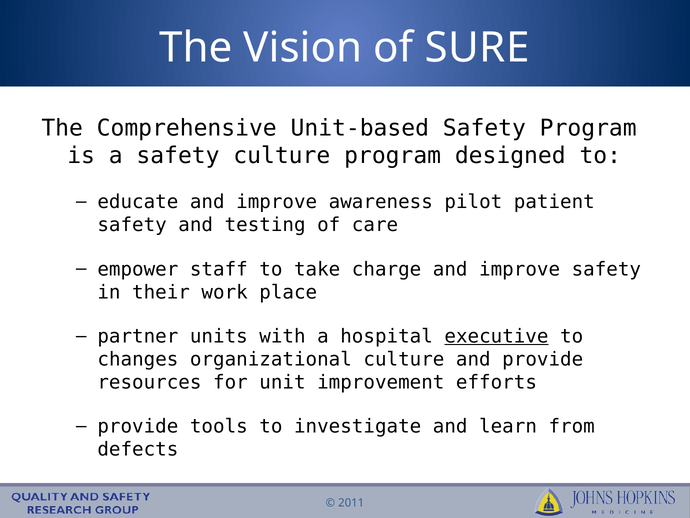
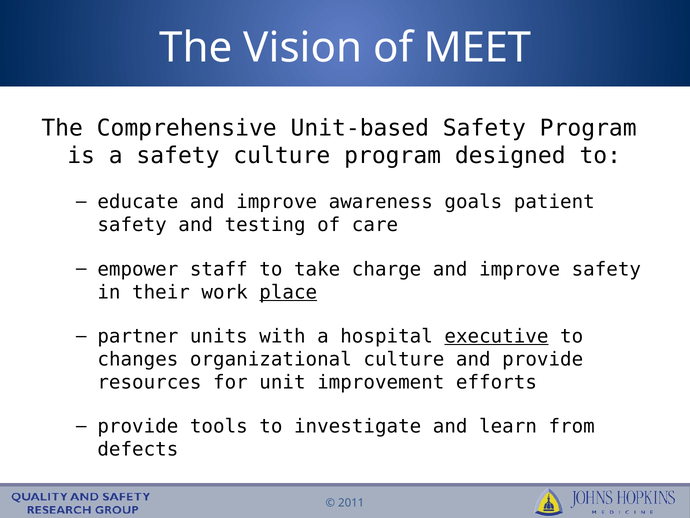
SURE: SURE -> MEET
pilot: pilot -> goals
place underline: none -> present
